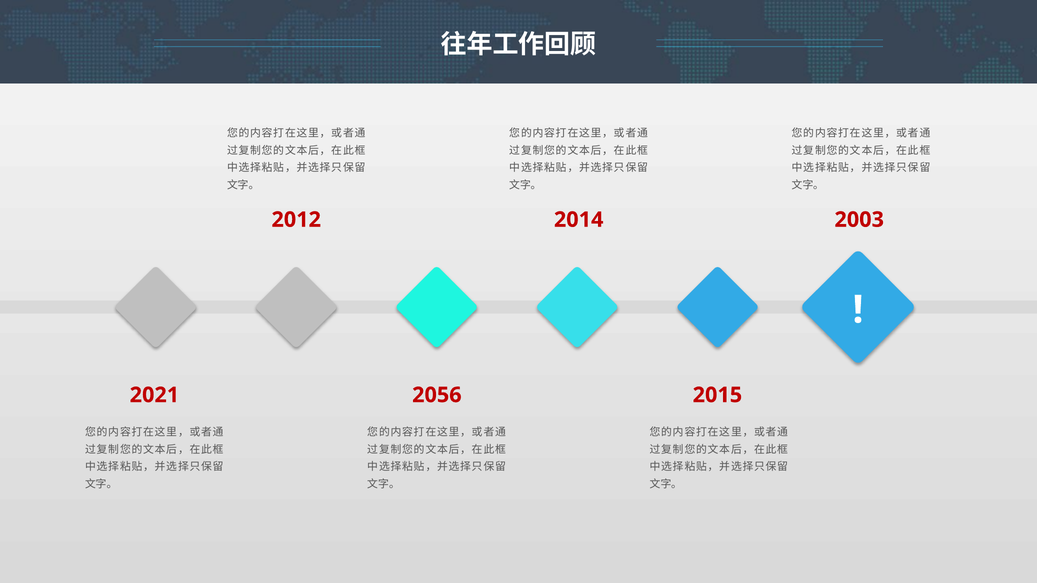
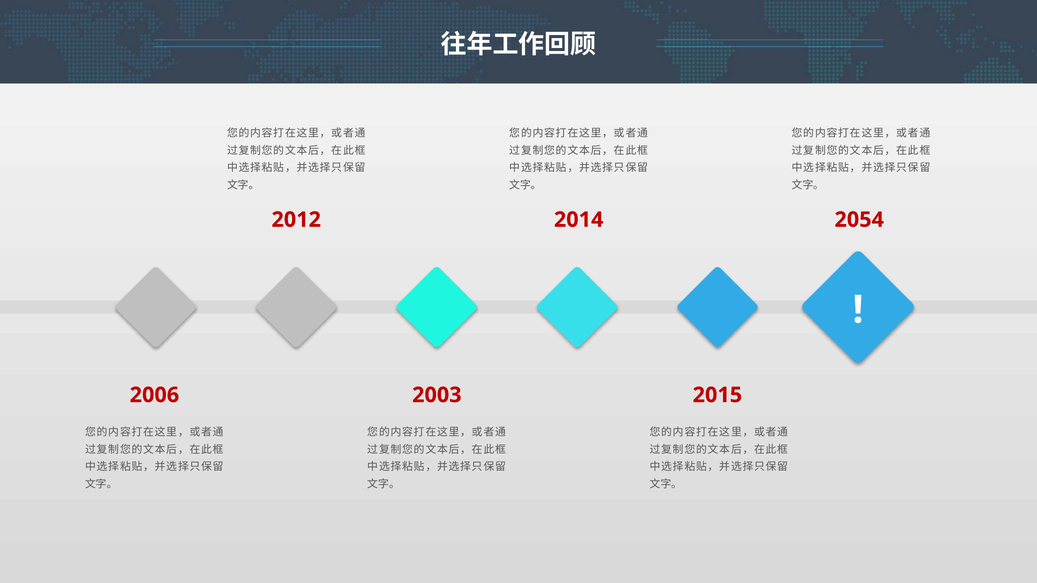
2003: 2003 -> 2054
2021: 2021 -> 2006
2056: 2056 -> 2003
